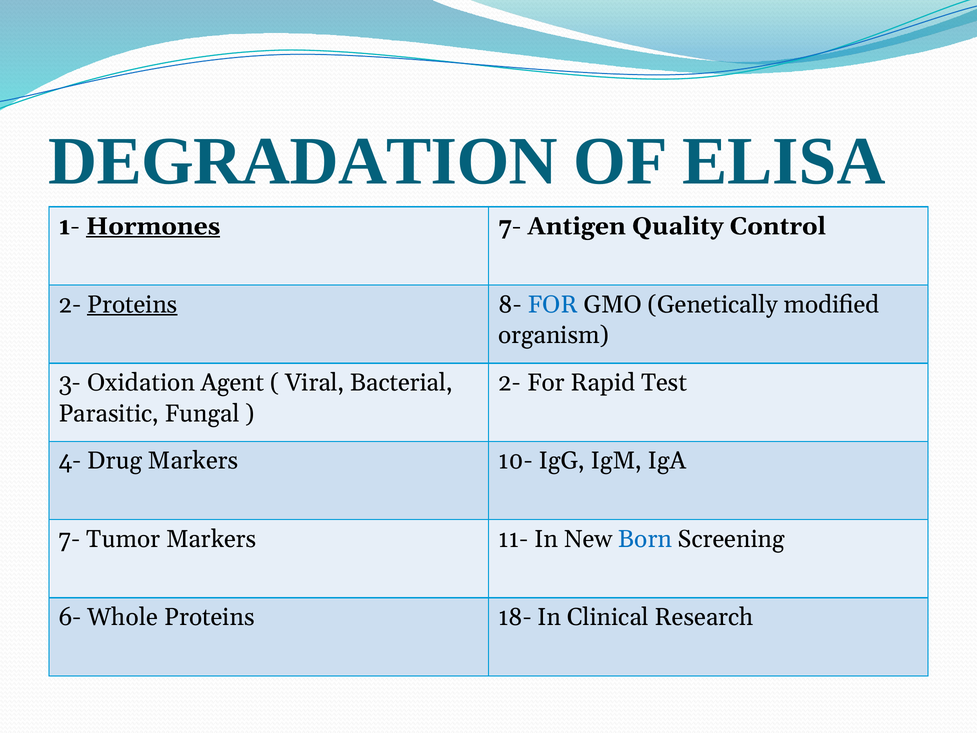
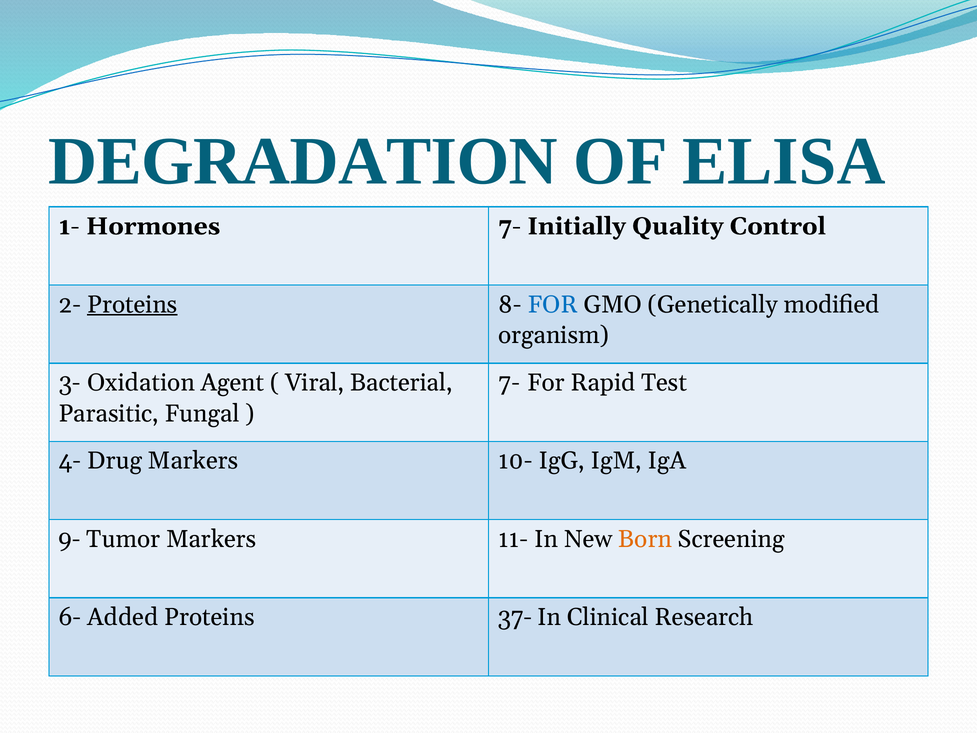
Hormones underline: present -> none
Antigen: Antigen -> Initially
2- at (510, 383): 2- -> 7-
7- at (69, 539): 7- -> 9-
Born colour: blue -> orange
Whole: Whole -> Added
18-: 18- -> 37-
